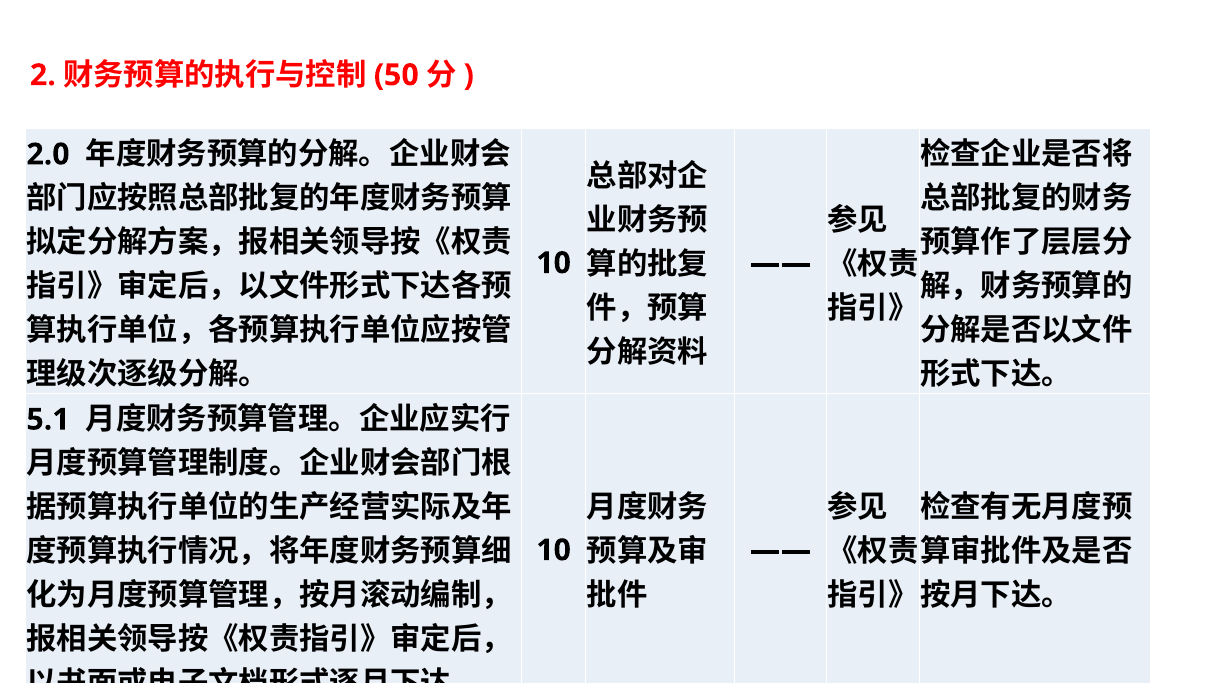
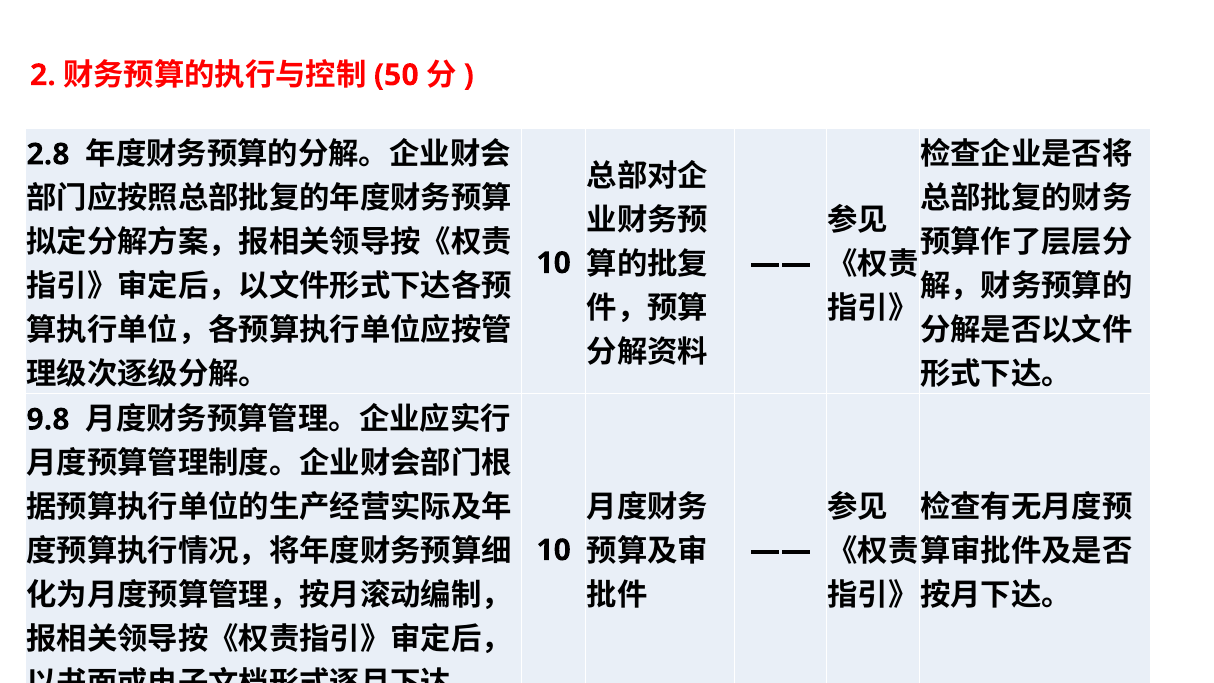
2.0: 2.0 -> 2.8
5.1: 5.1 -> 9.8
